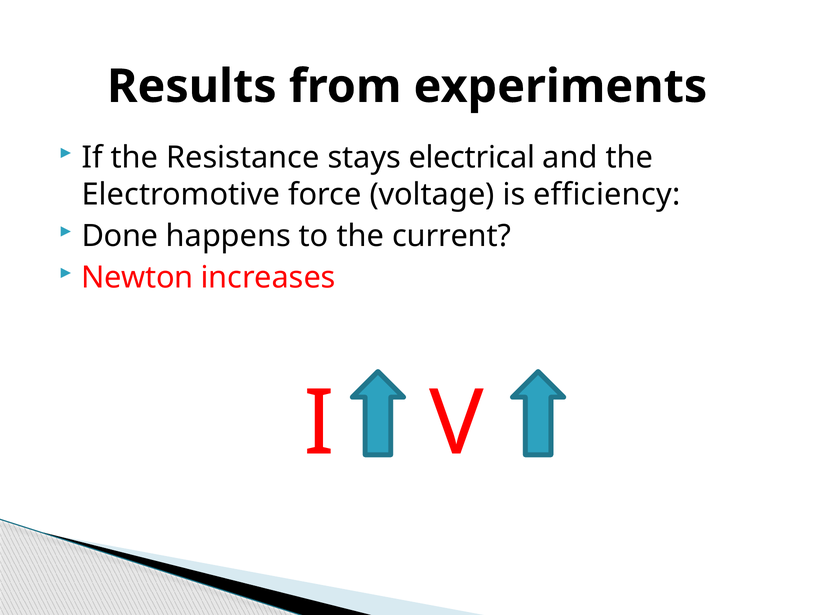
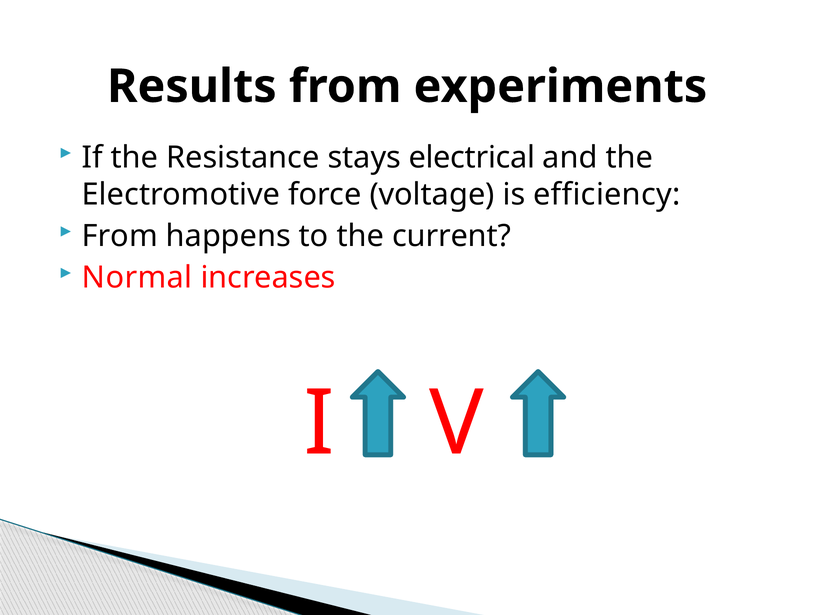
Done at (120, 236): Done -> From
Newton: Newton -> Normal
